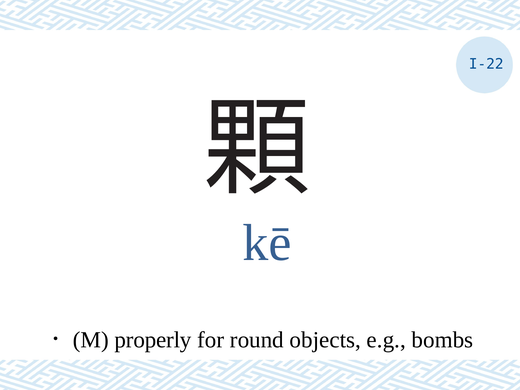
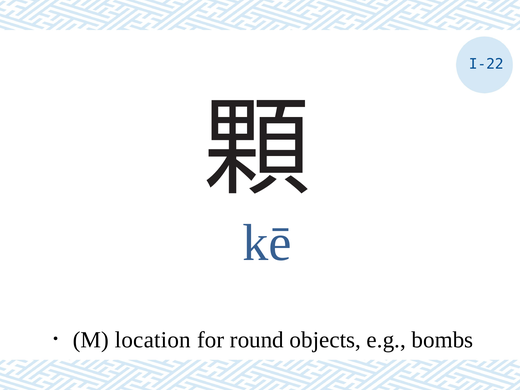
properly: properly -> location
